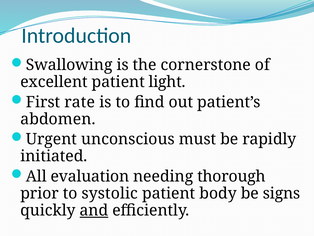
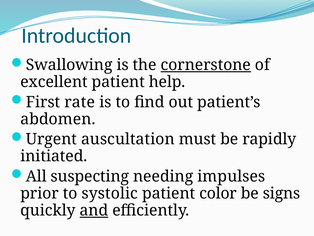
cornerstone underline: none -> present
light: light -> help
unconscious: unconscious -> auscultation
evaluation: evaluation -> suspecting
thorough: thorough -> impulses
body: body -> color
